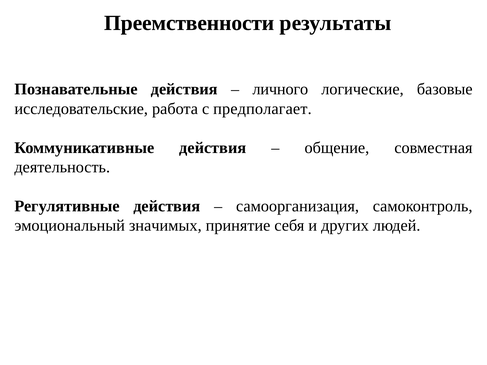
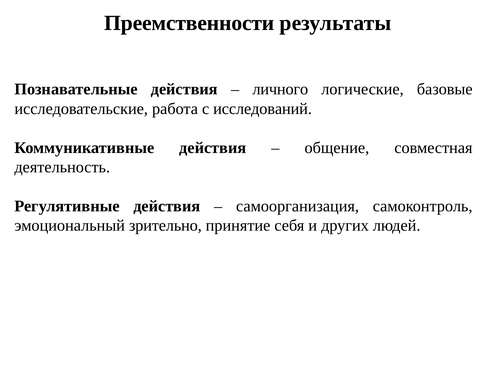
предполагает: предполагает -> исследований
значимых: значимых -> зрительно
